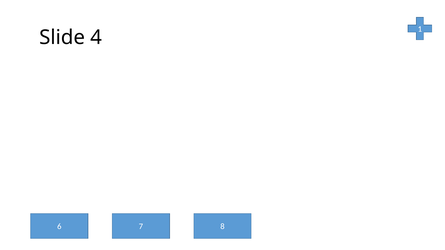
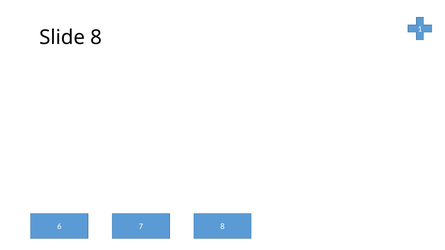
Slide 4: 4 -> 8
